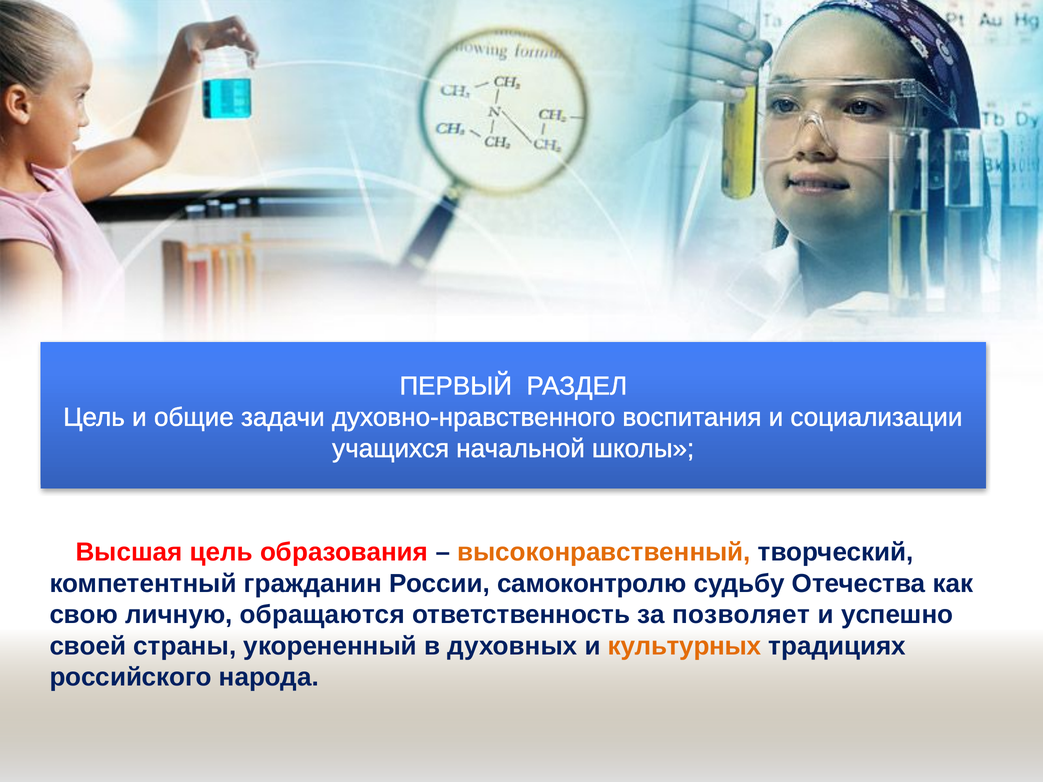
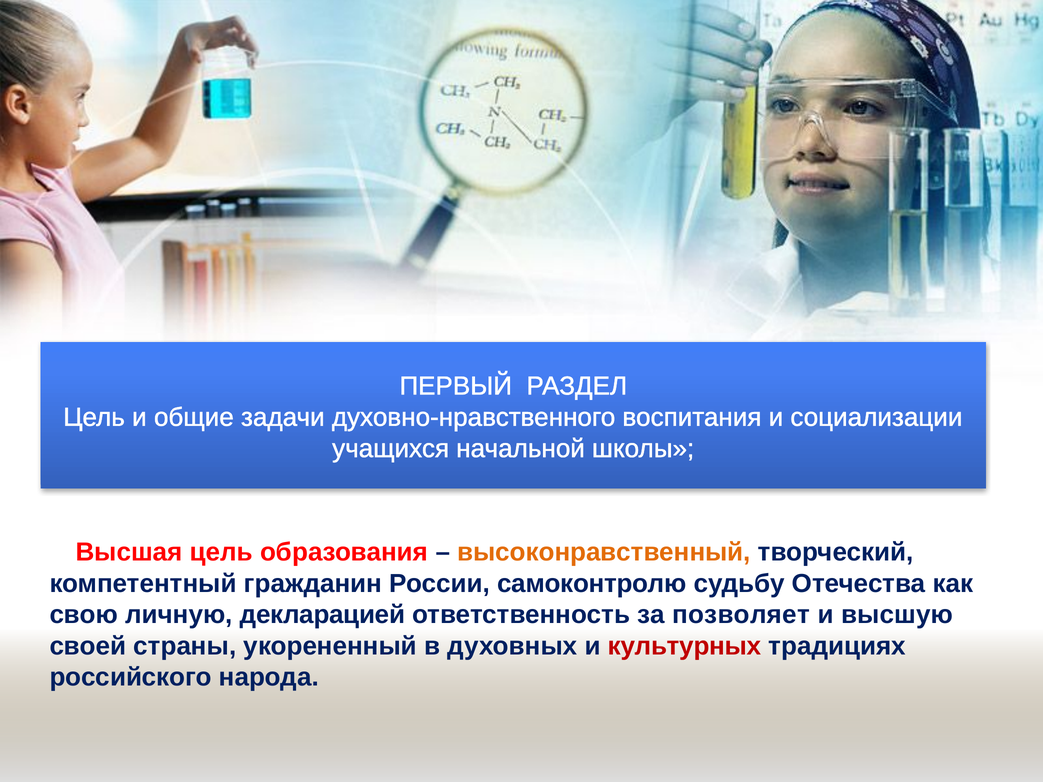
обращаются: обращаются -> декларацией
успешно: успешно -> высшую
культурных colour: orange -> red
